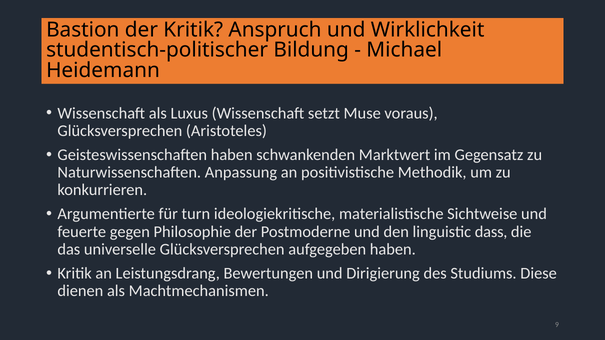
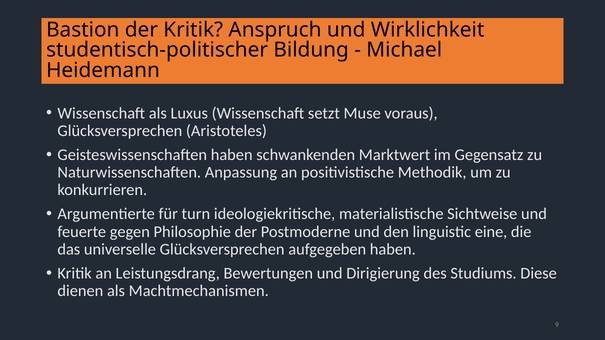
dass: dass -> eine
